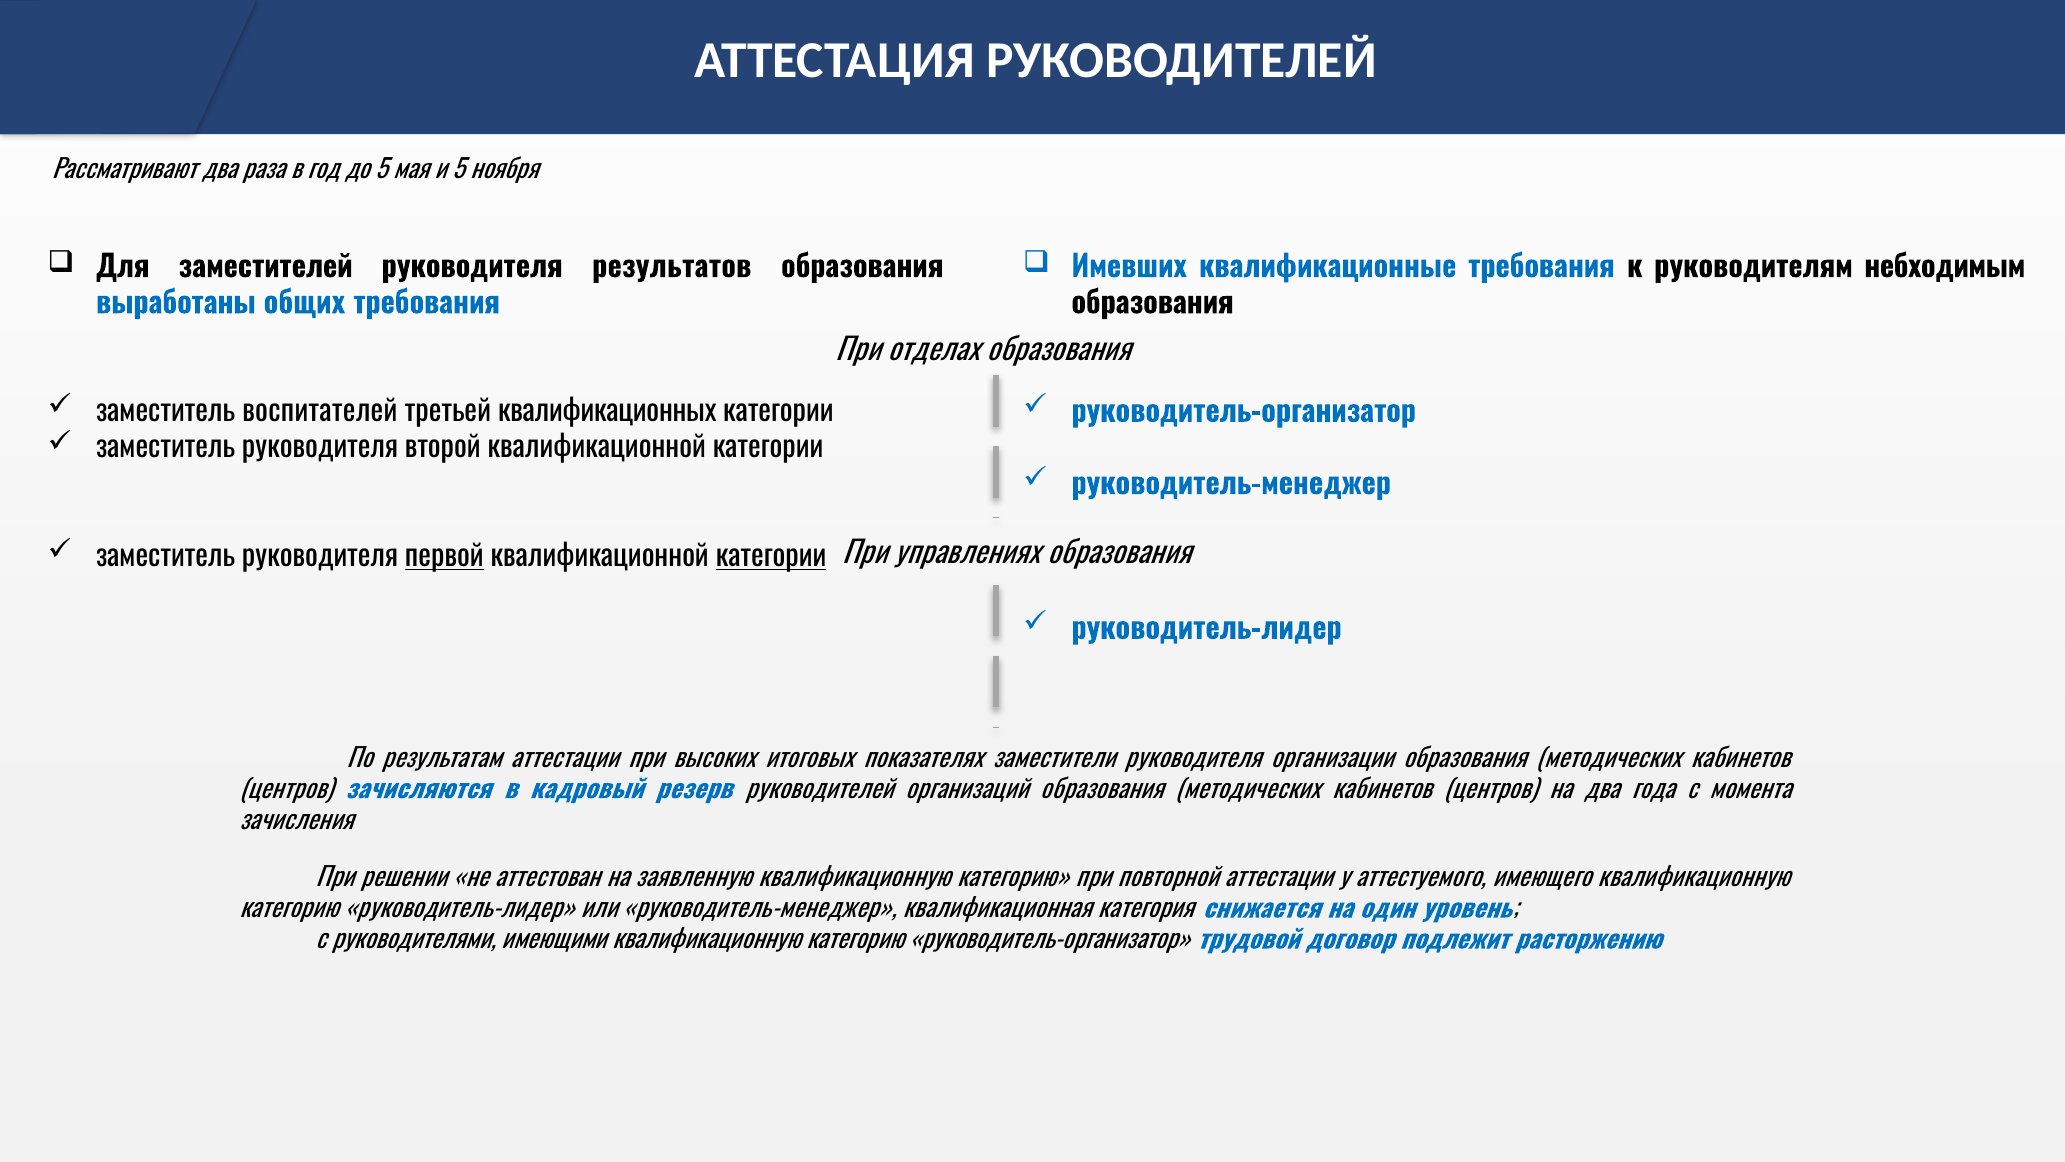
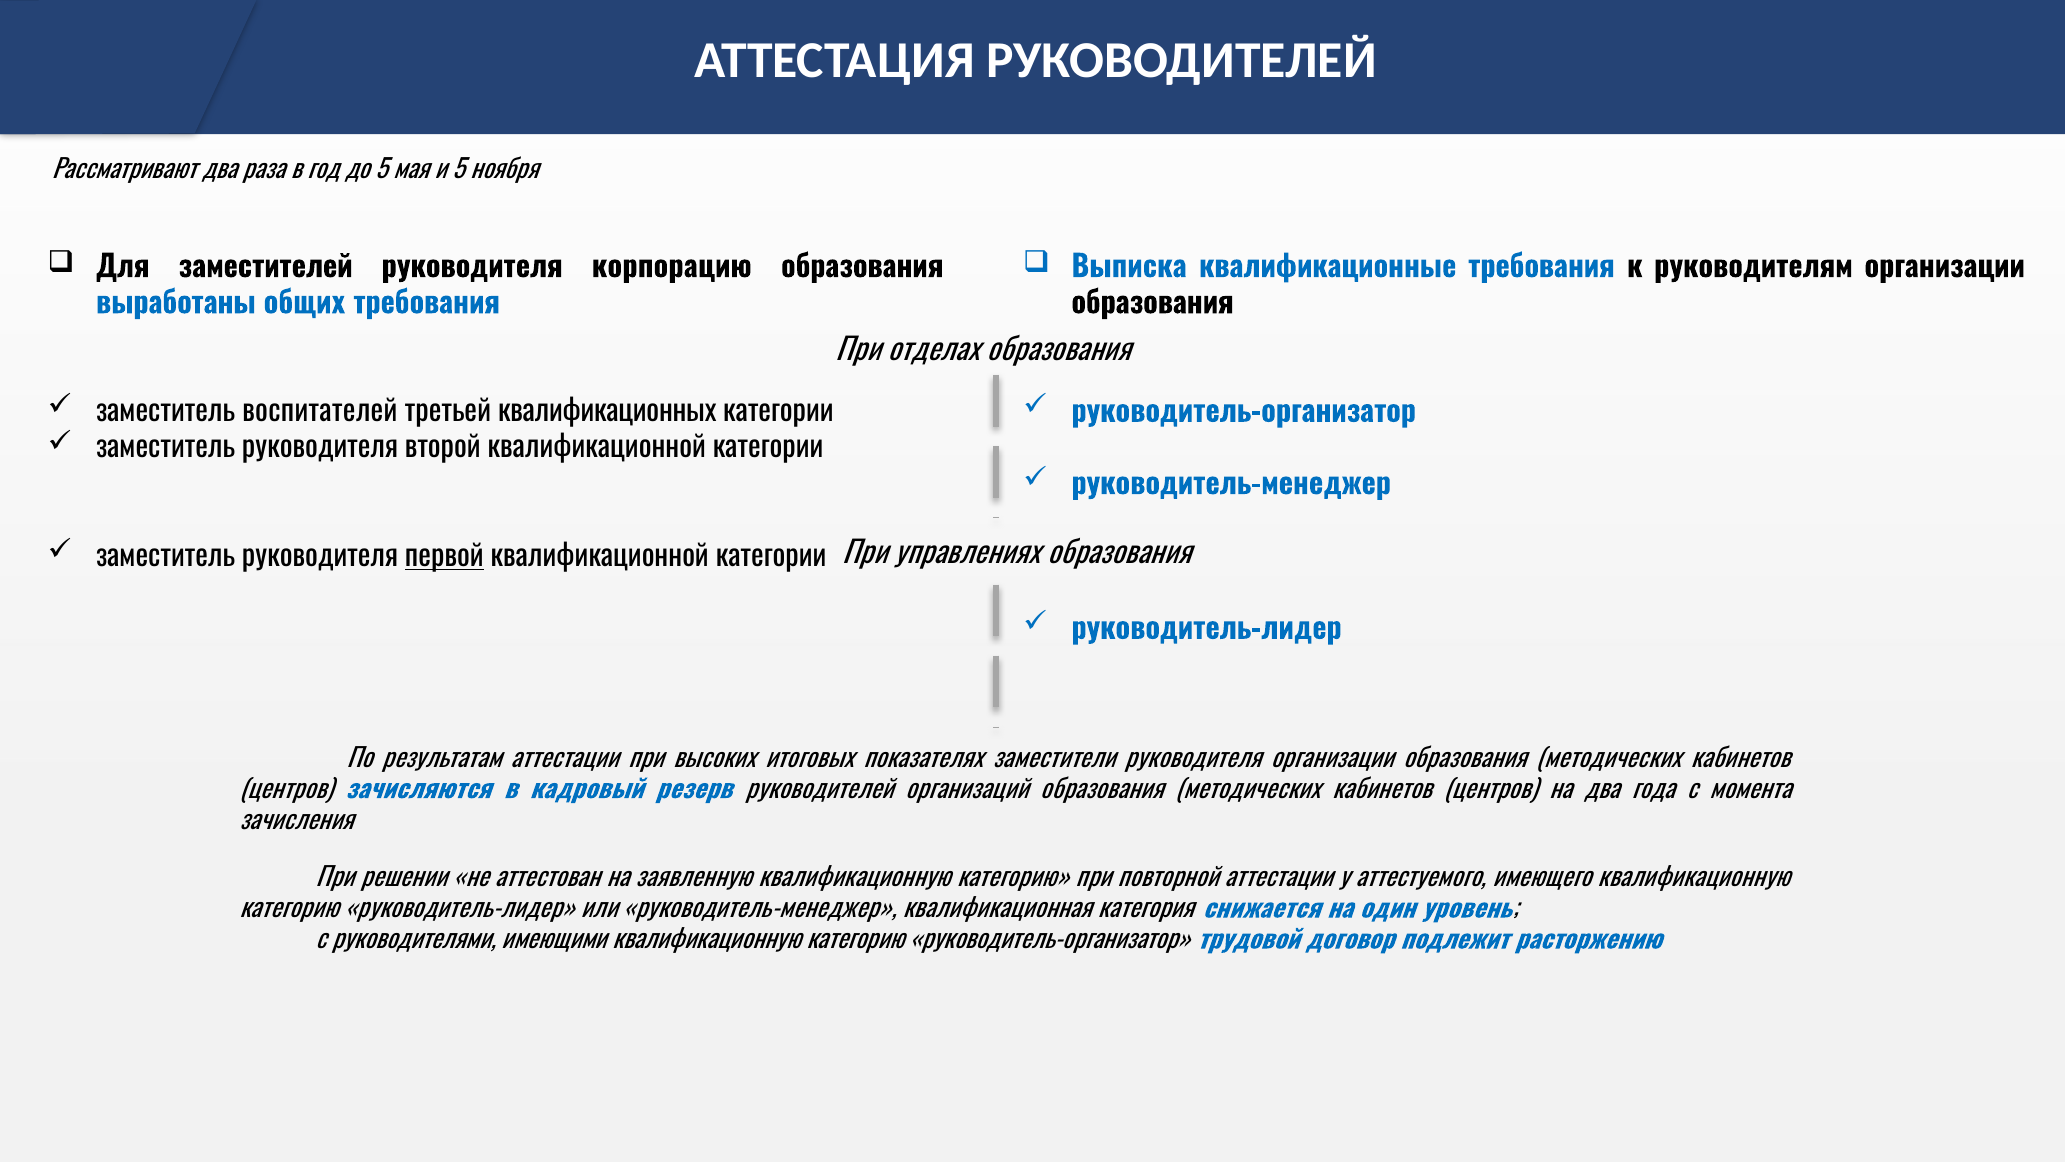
результатов: результатов -> корпорацию
Имевших: Имевших -> Выписка
руководителям небходимым: небходимым -> организации
категории at (771, 556) underline: present -> none
